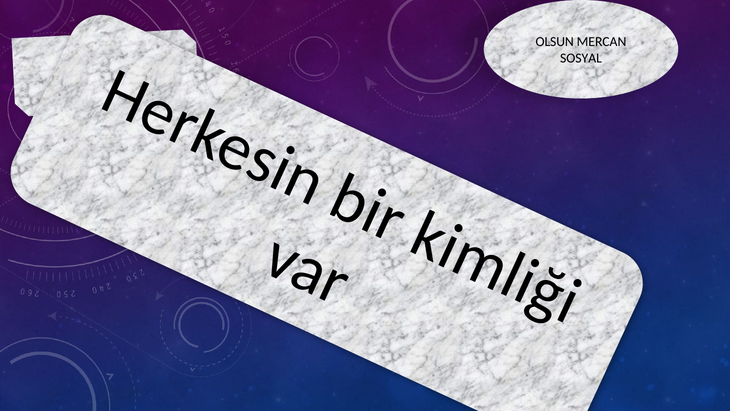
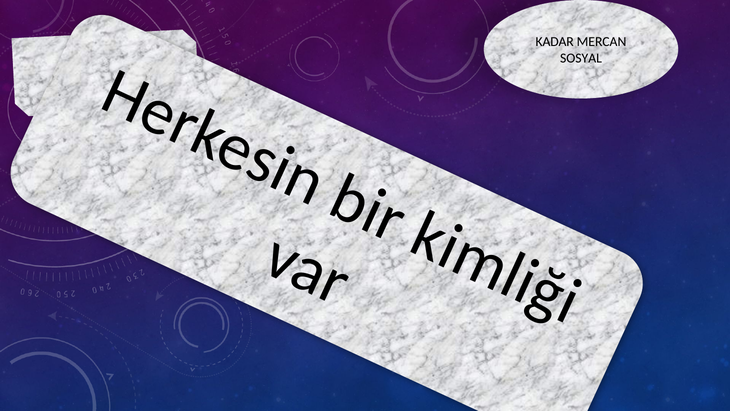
OLSUN: OLSUN -> KADAR
